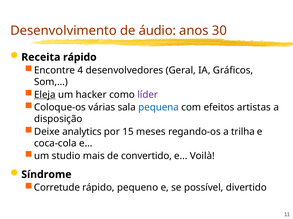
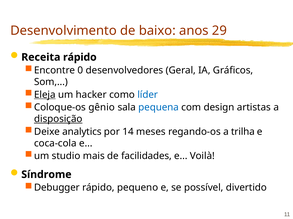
áudio: áudio -> baixo
30: 30 -> 29
4: 4 -> 0
líder colour: purple -> blue
várias: várias -> gênio
efeitos: efeitos -> design
disposição underline: none -> present
15: 15 -> 14
convertido: convertido -> facilidades
Corretude: Corretude -> Debugger
